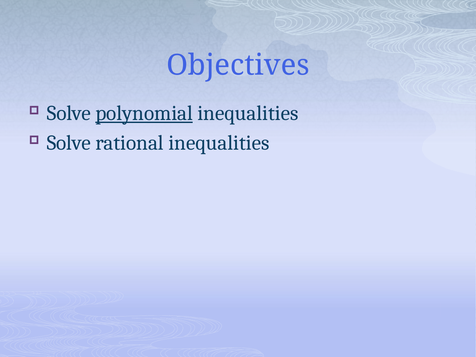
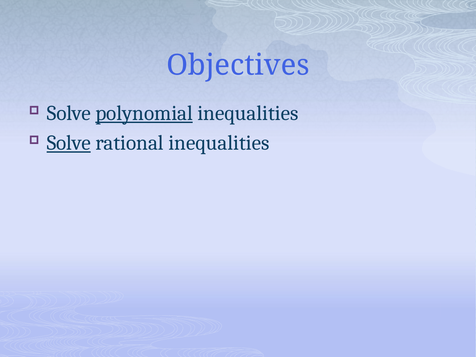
Solve at (69, 143) underline: none -> present
